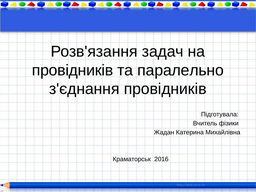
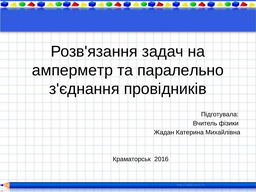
провідників at (73, 70): провідників -> амперметр
